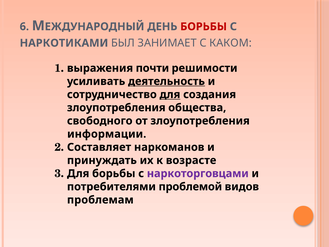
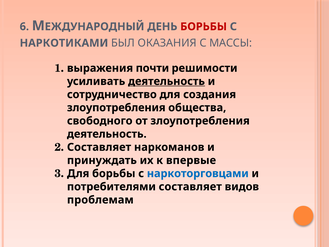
ЗАНИМАЕТ: ЗАНИМАЕТ -> ОКАЗАНИЯ
КАКОМ: КАКОМ -> МАССЫ
для at (170, 94) underline: present -> none
информации at (107, 134): информации -> деятельность
возрасте: возрасте -> впервые
наркоторговцами colour: purple -> blue
потребителями проблемой: проблемой -> составляет
